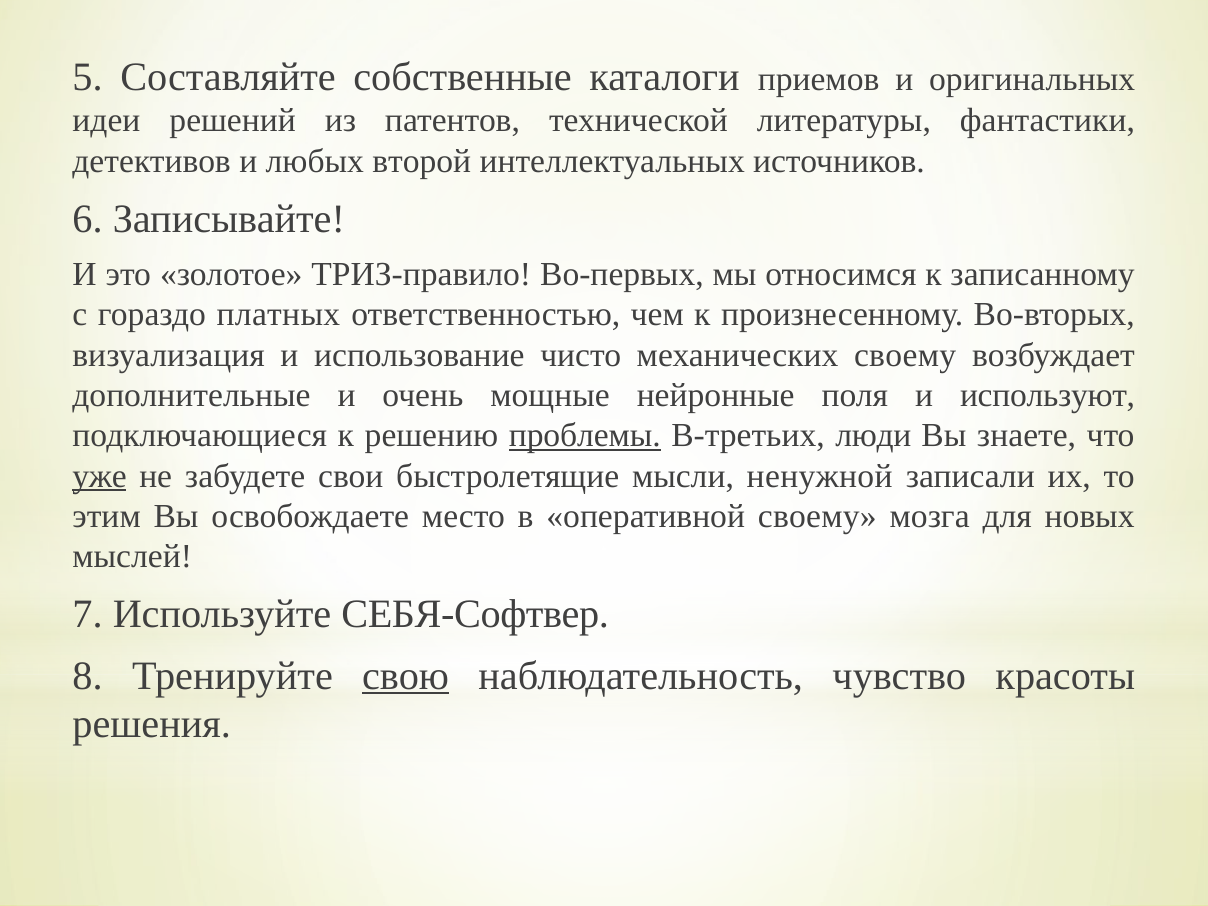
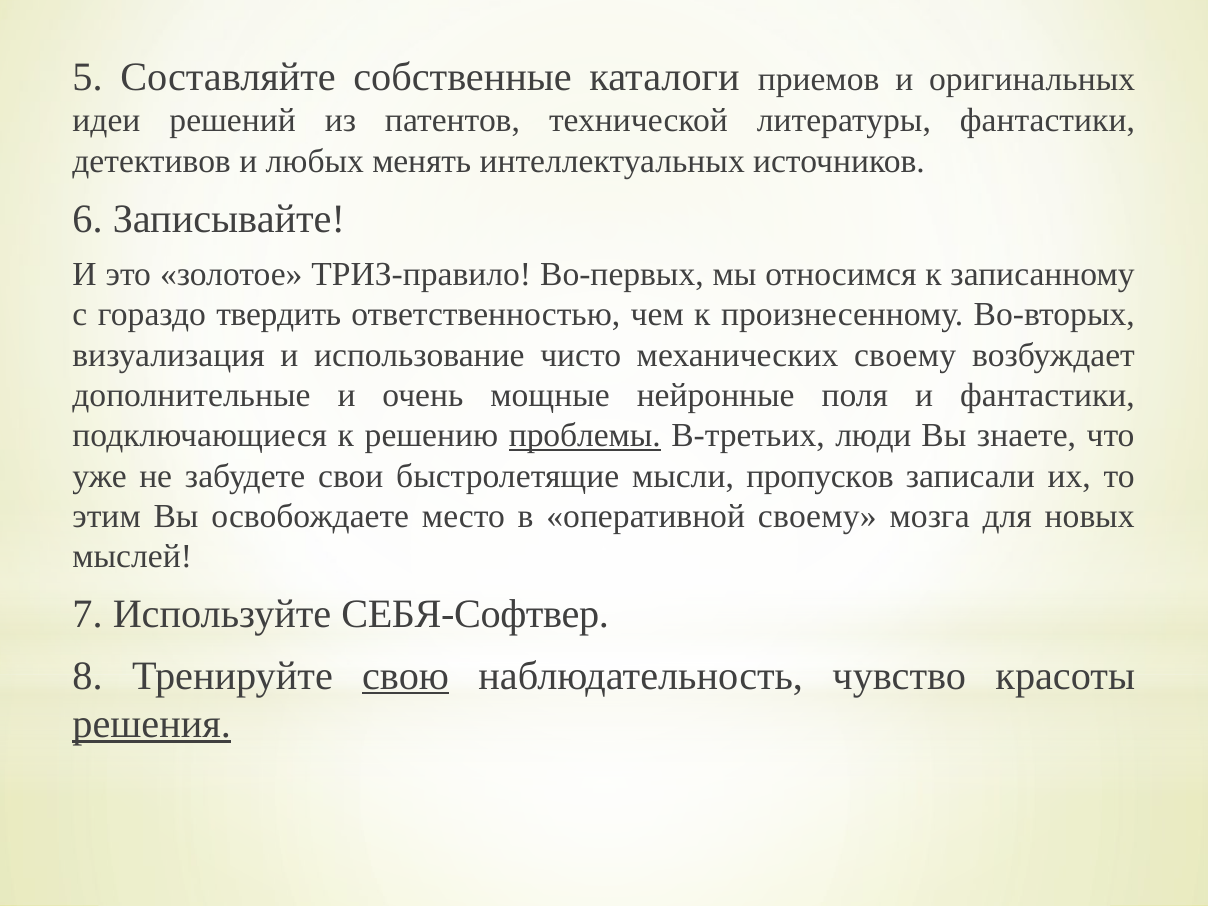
второй: второй -> менять
платных: платных -> твердить
и используют: используют -> фантастики
уже underline: present -> none
ненужной: ненужной -> пропусков
решения underline: none -> present
